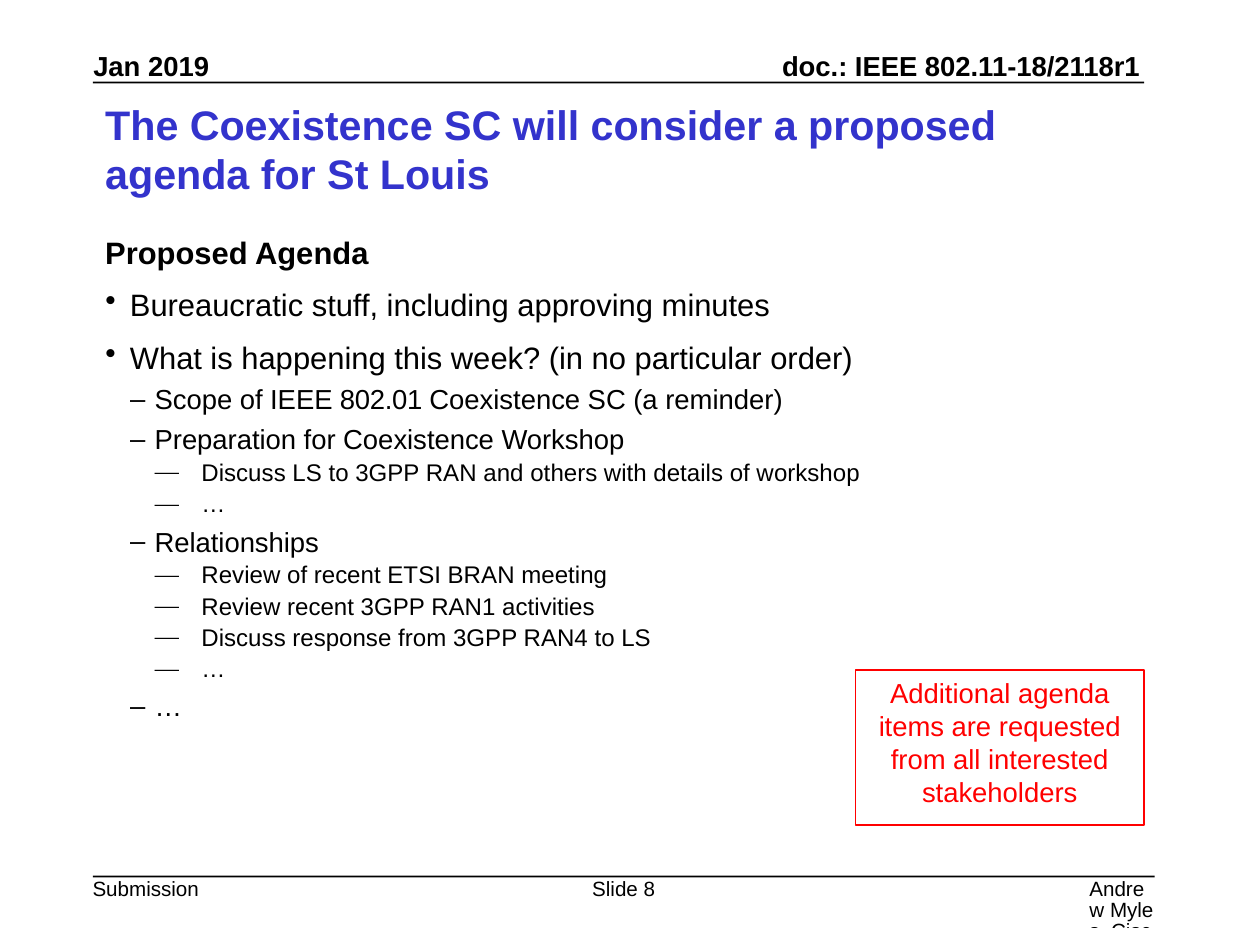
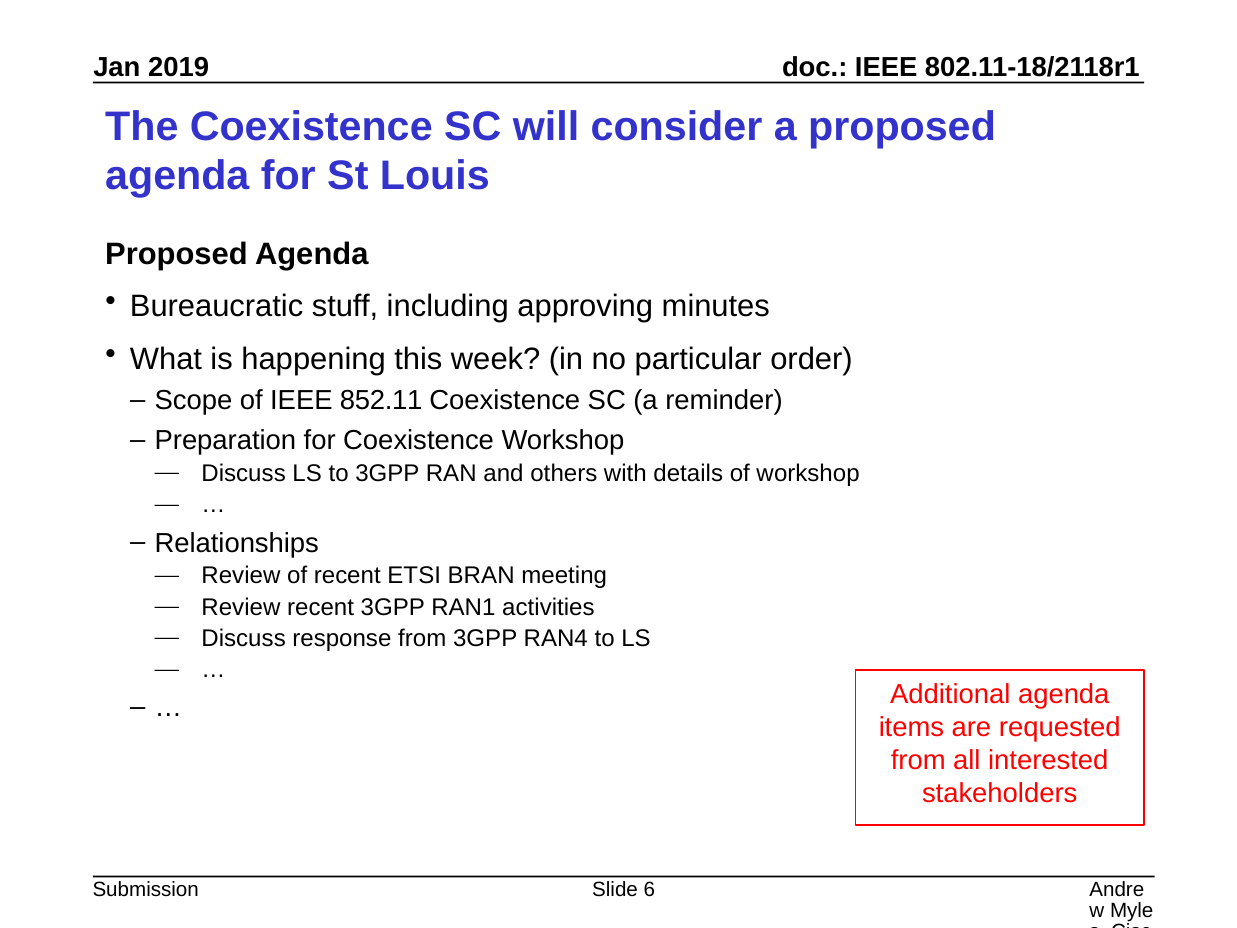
802.01: 802.01 -> 852.11
8: 8 -> 6
